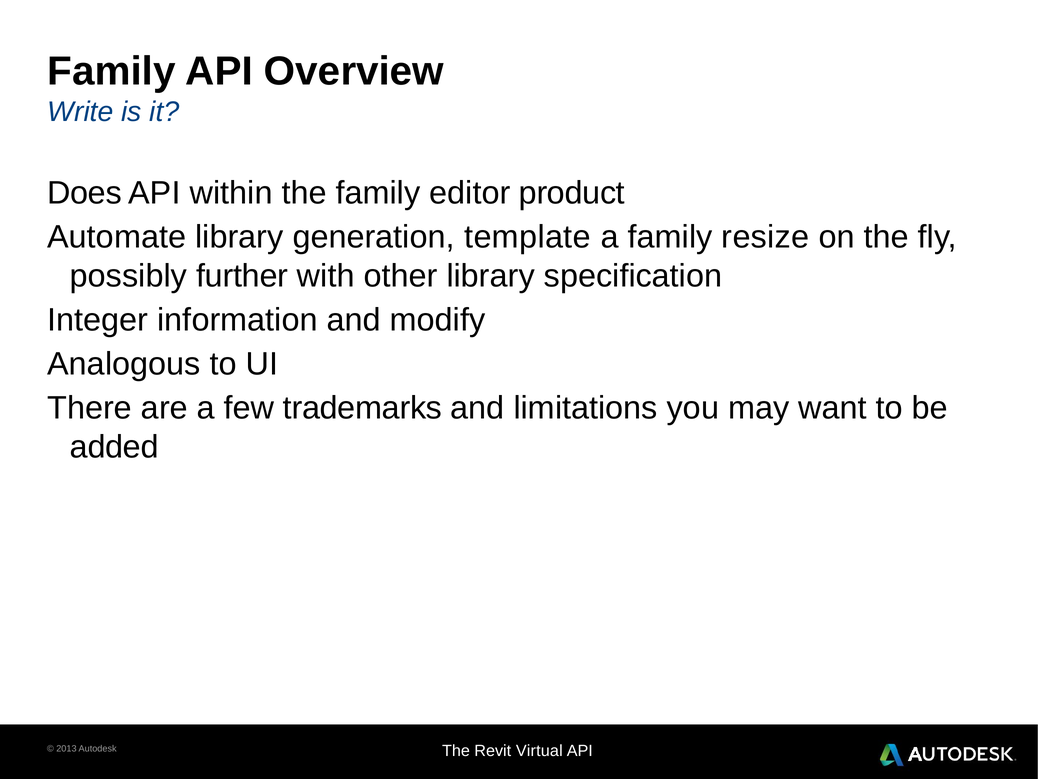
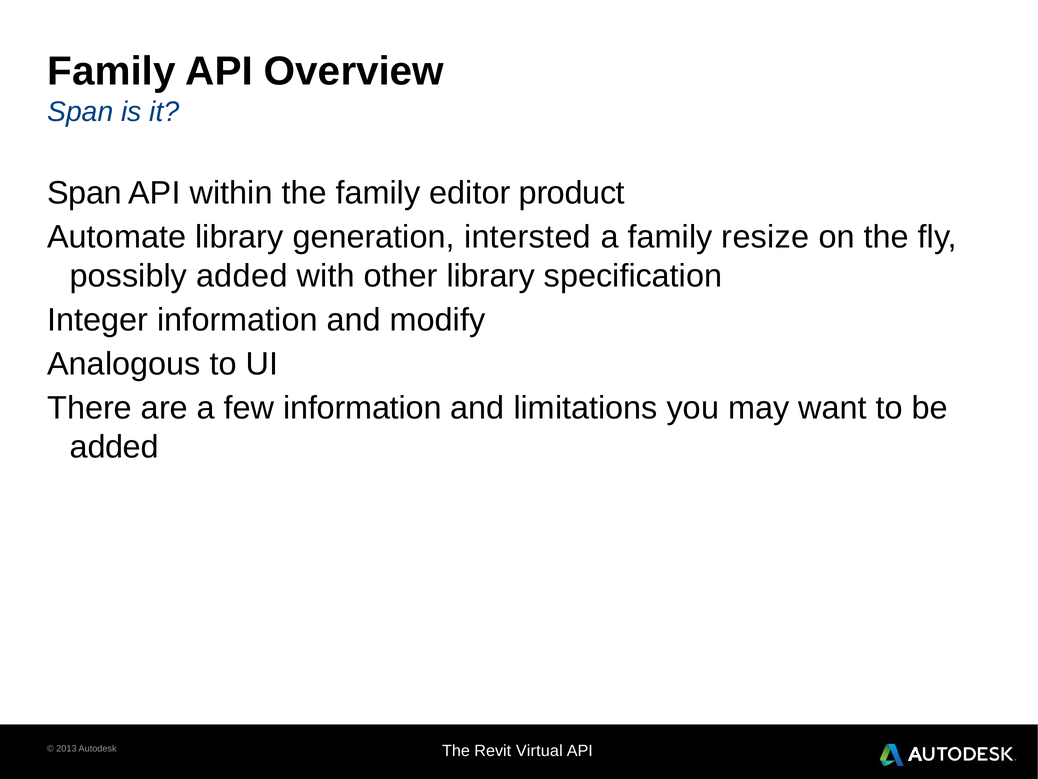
Write at (80, 112): Write -> Span
Does at (84, 193): Does -> Span
template: template -> intersted
possibly further: further -> added
few trademarks: trademarks -> information
